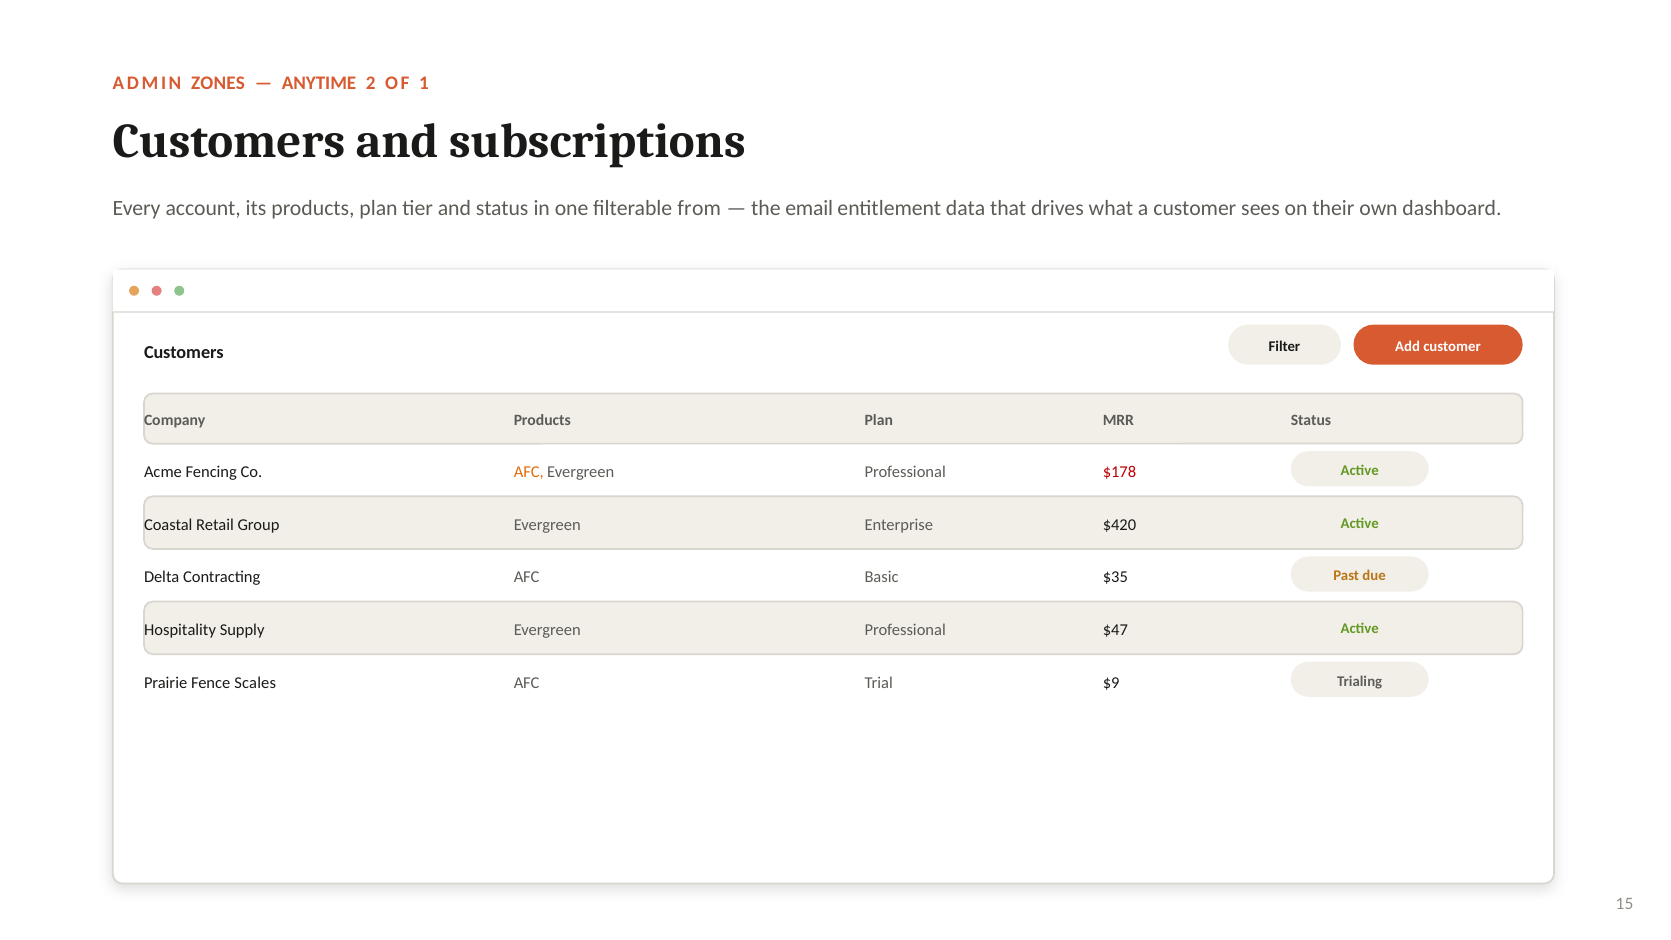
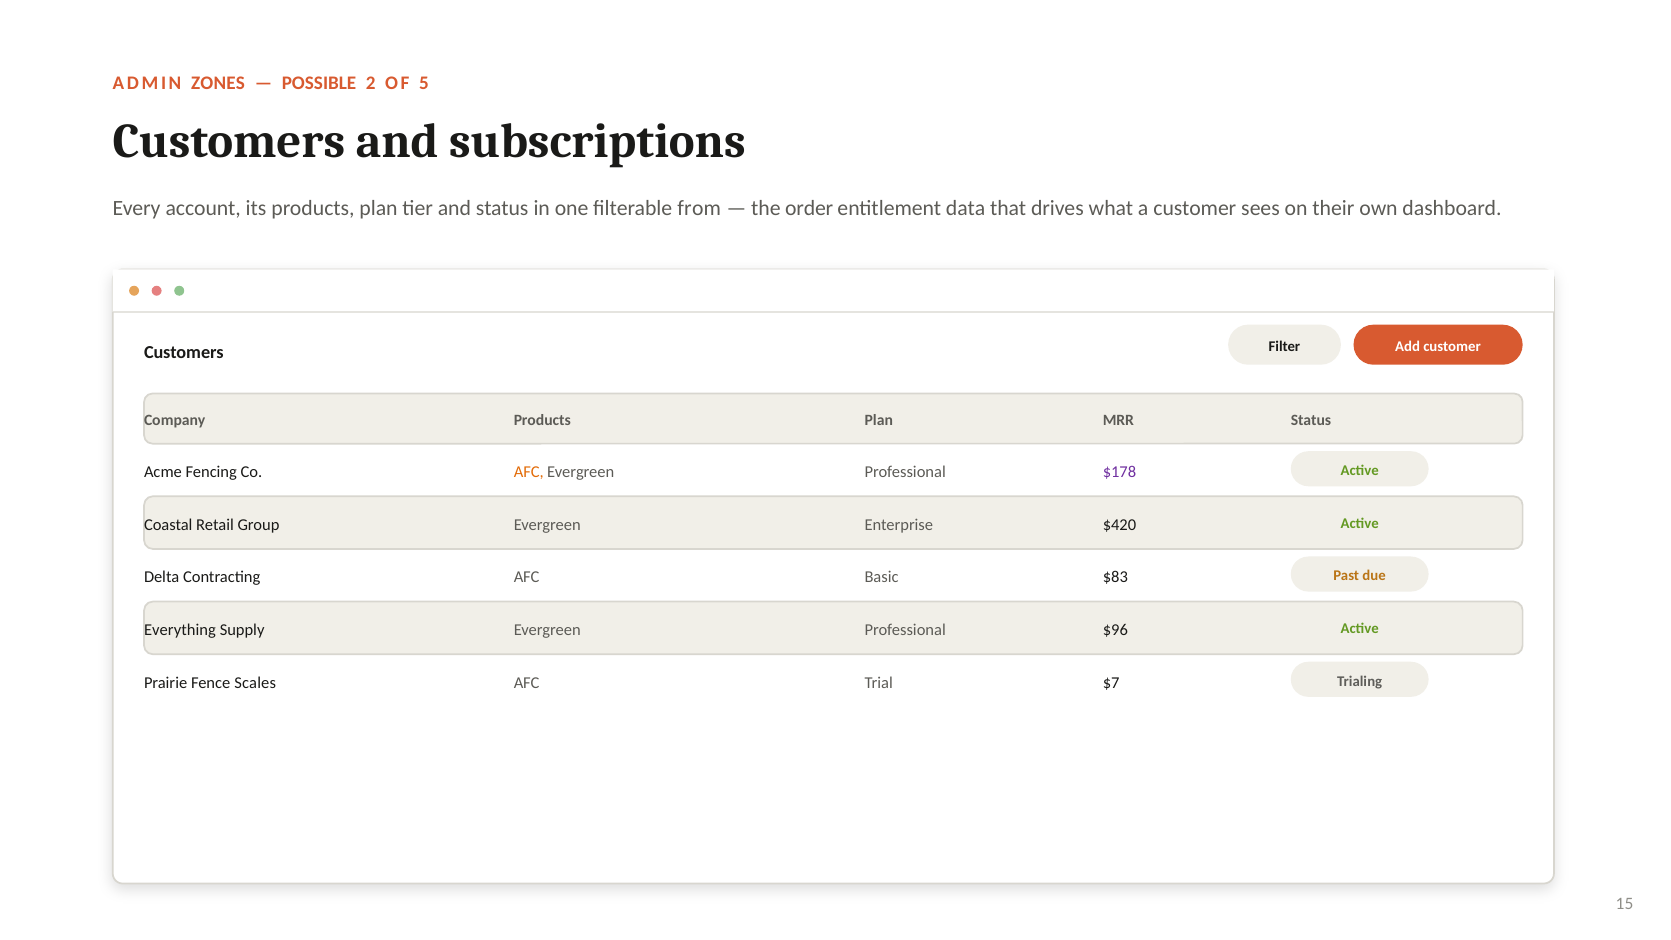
ANYTIME: ANYTIME -> POSSIBLE
1: 1 -> 5
email: email -> order
$178 colour: red -> purple
$35: $35 -> $83
Hospitality: Hospitality -> Everything
$47: $47 -> $96
$9: $9 -> $7
